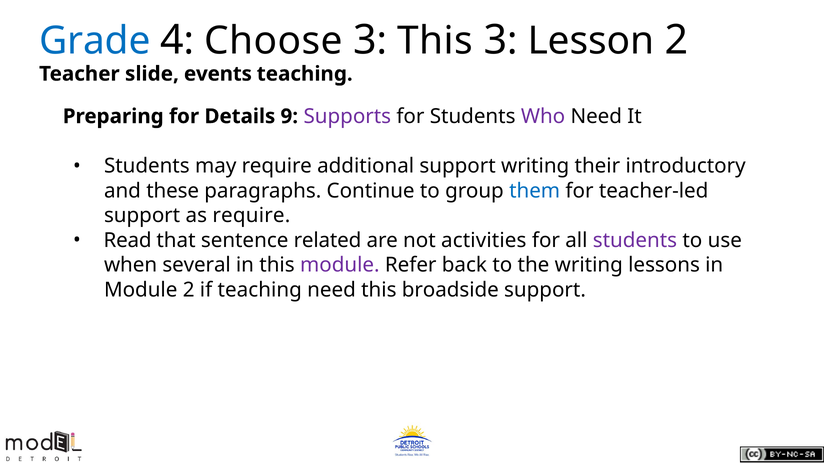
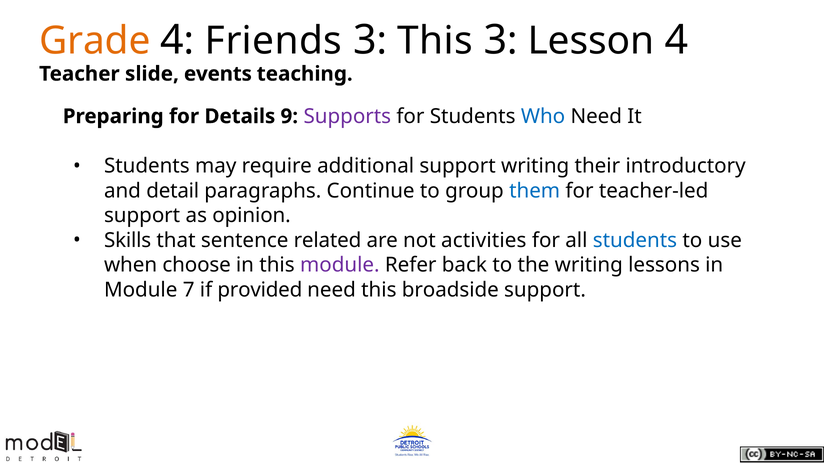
Grade colour: blue -> orange
Choose: Choose -> Friends
Lesson 2: 2 -> 4
Who colour: purple -> blue
these: these -> detail
as require: require -> opinion
Read: Read -> Skills
students at (635, 240) colour: purple -> blue
several: several -> choose
Module 2: 2 -> 7
if teaching: teaching -> provided
